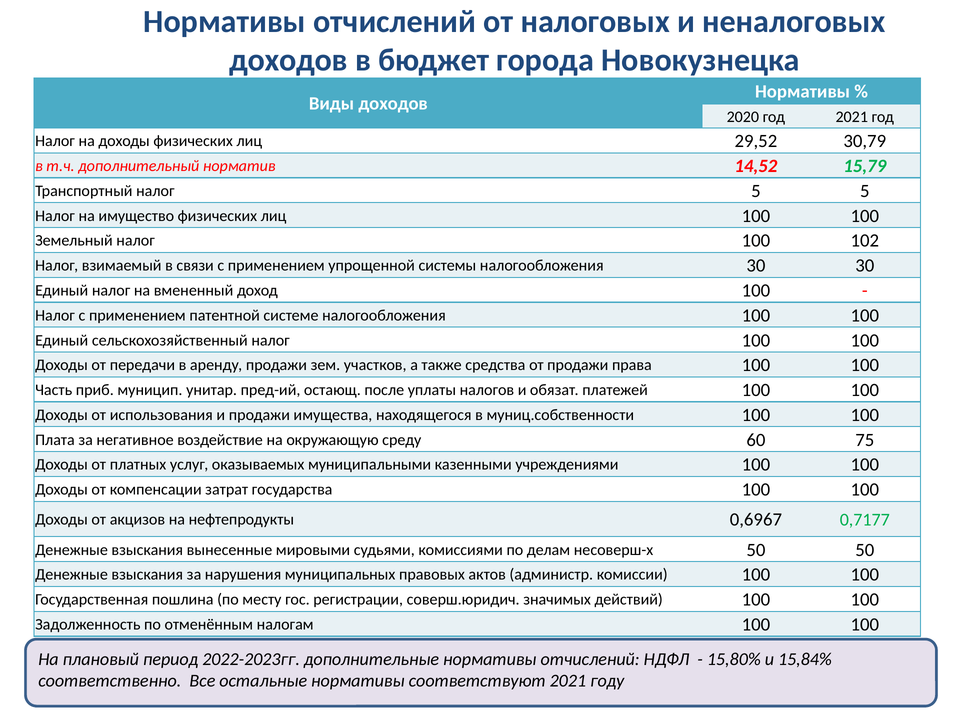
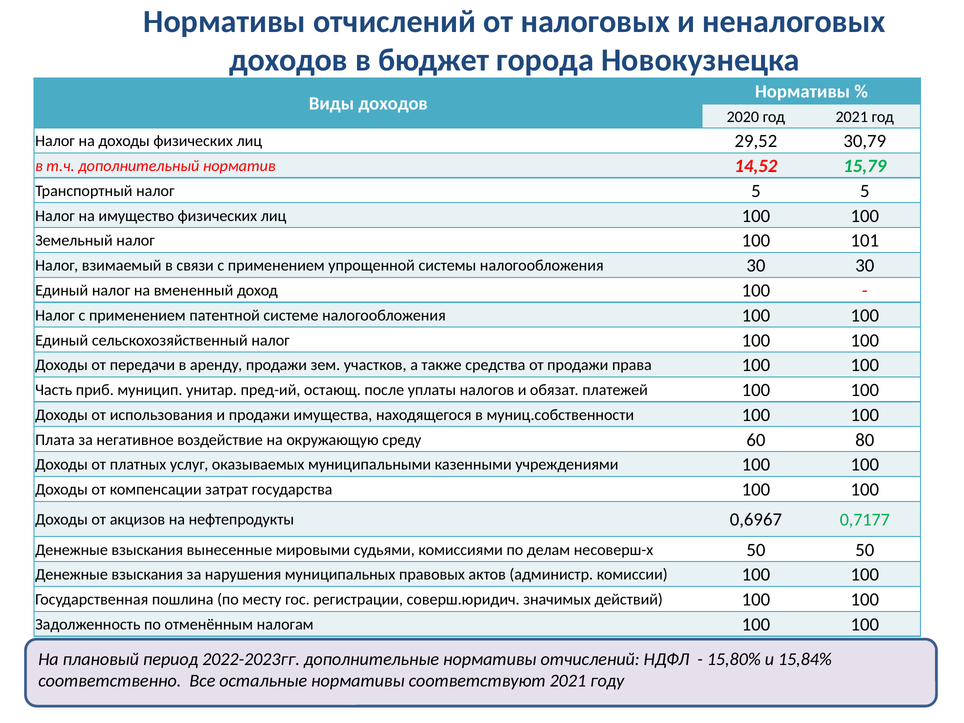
102: 102 -> 101
75: 75 -> 80
